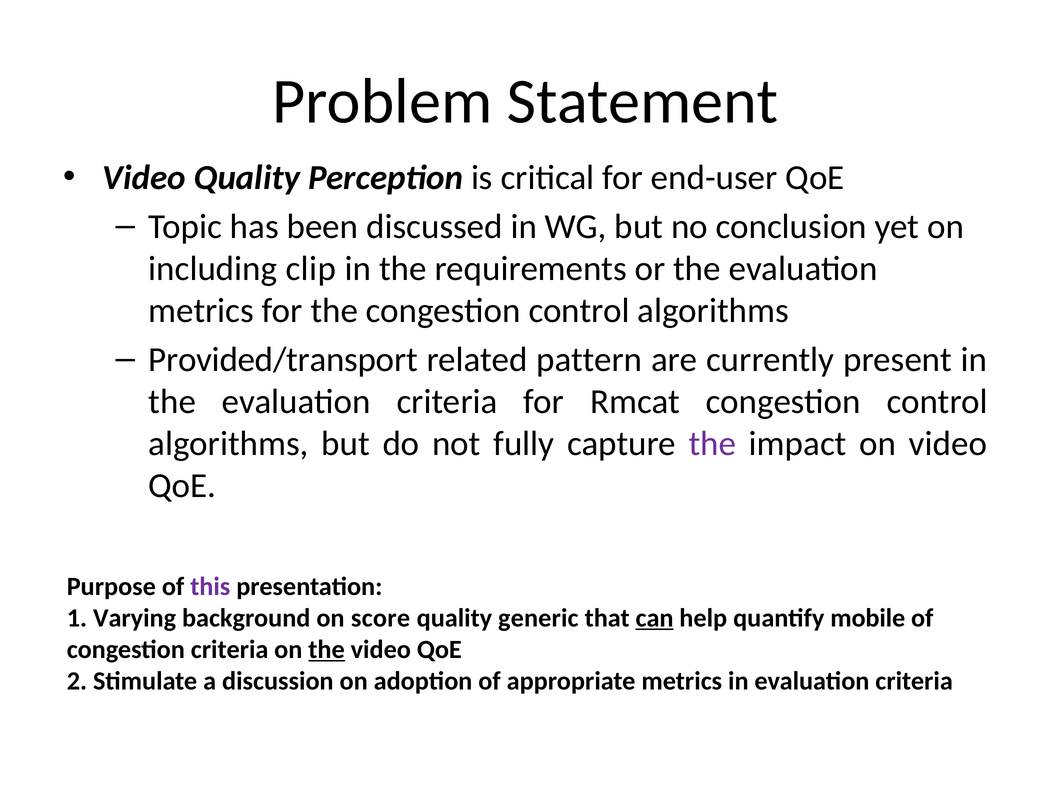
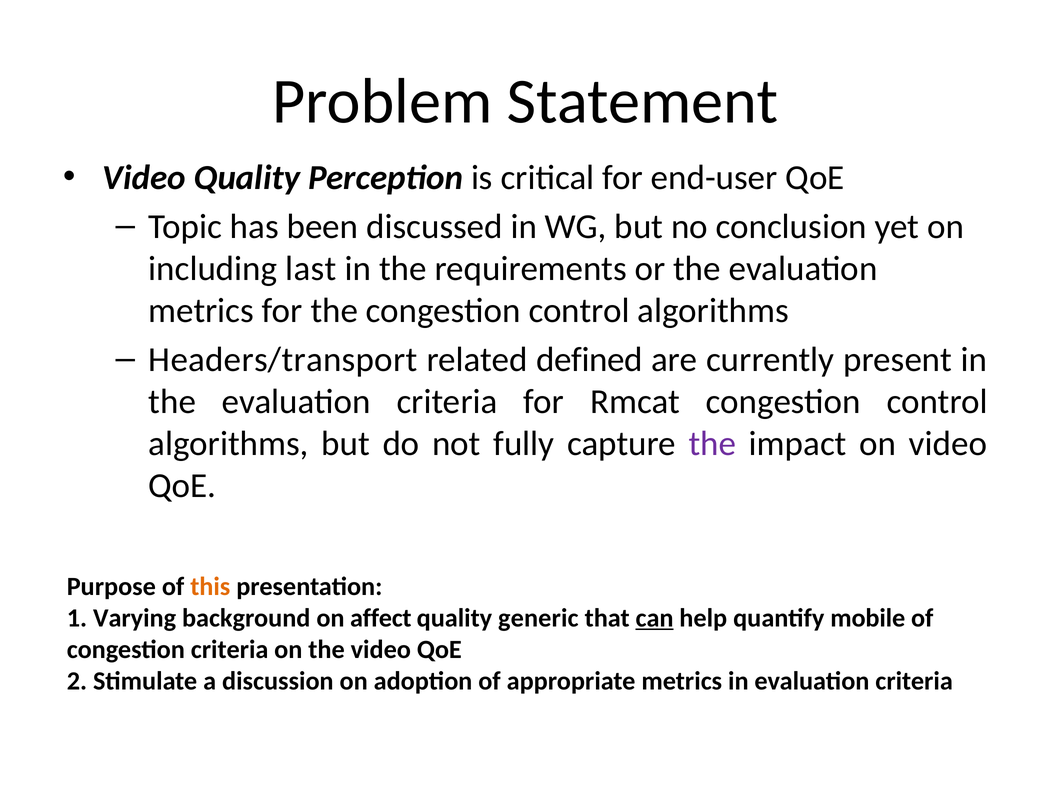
clip: clip -> last
Provided/transport: Provided/transport -> Headers/transport
pattern: pattern -> defined
this colour: purple -> orange
score: score -> affect
the at (327, 650) underline: present -> none
